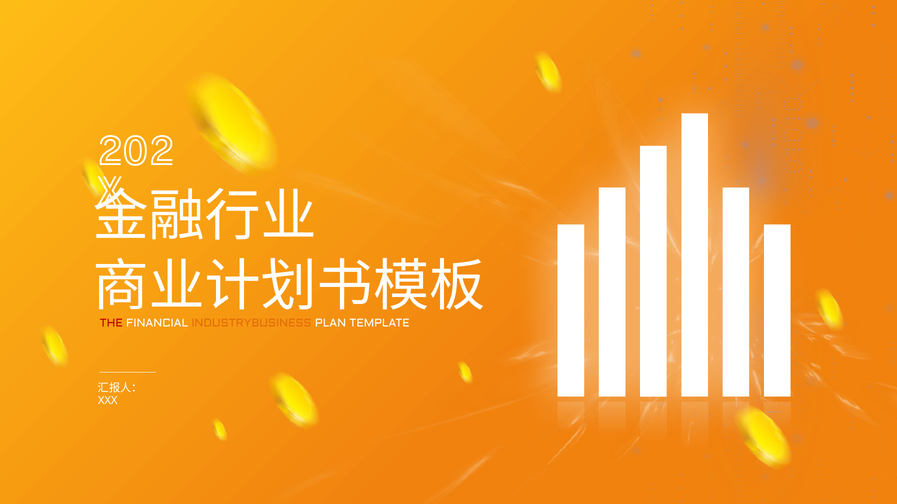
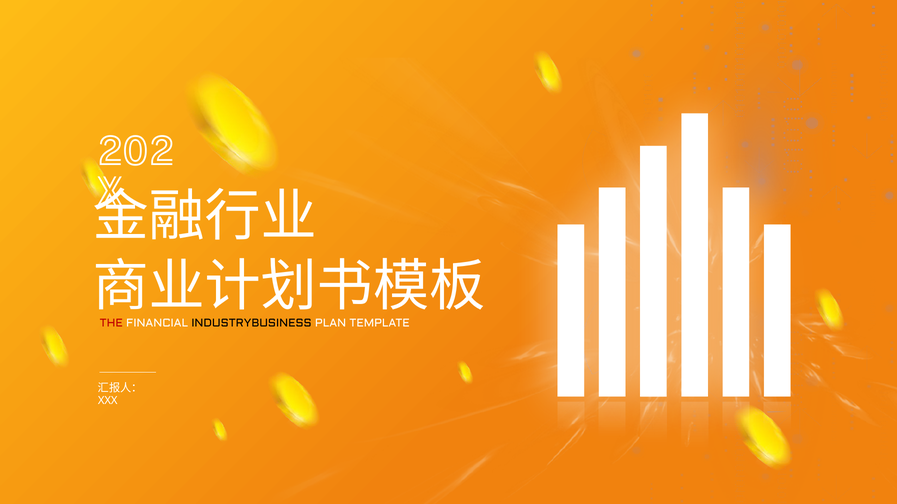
INDUSTRYBUSINESS colour: orange -> black
